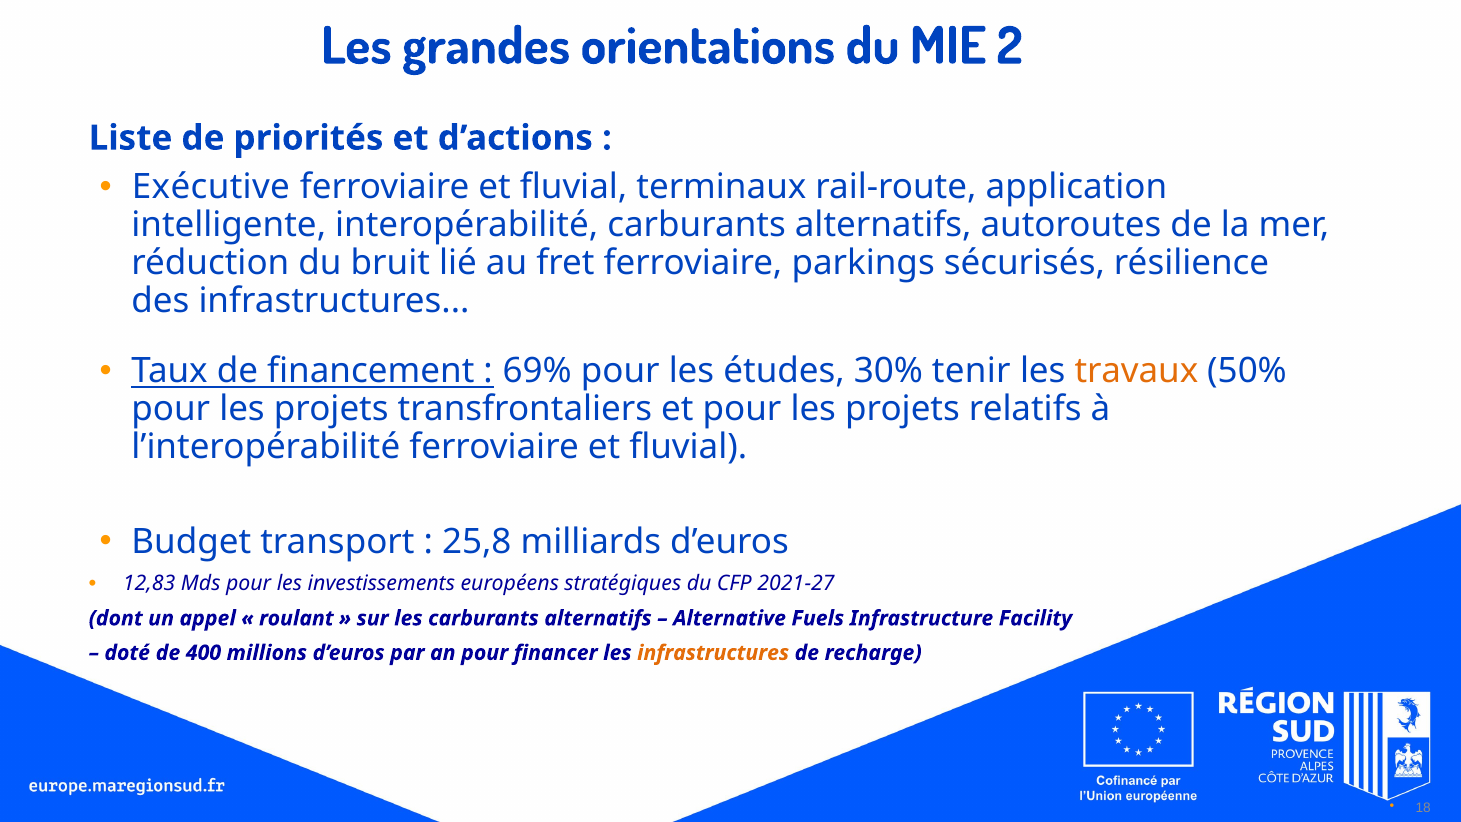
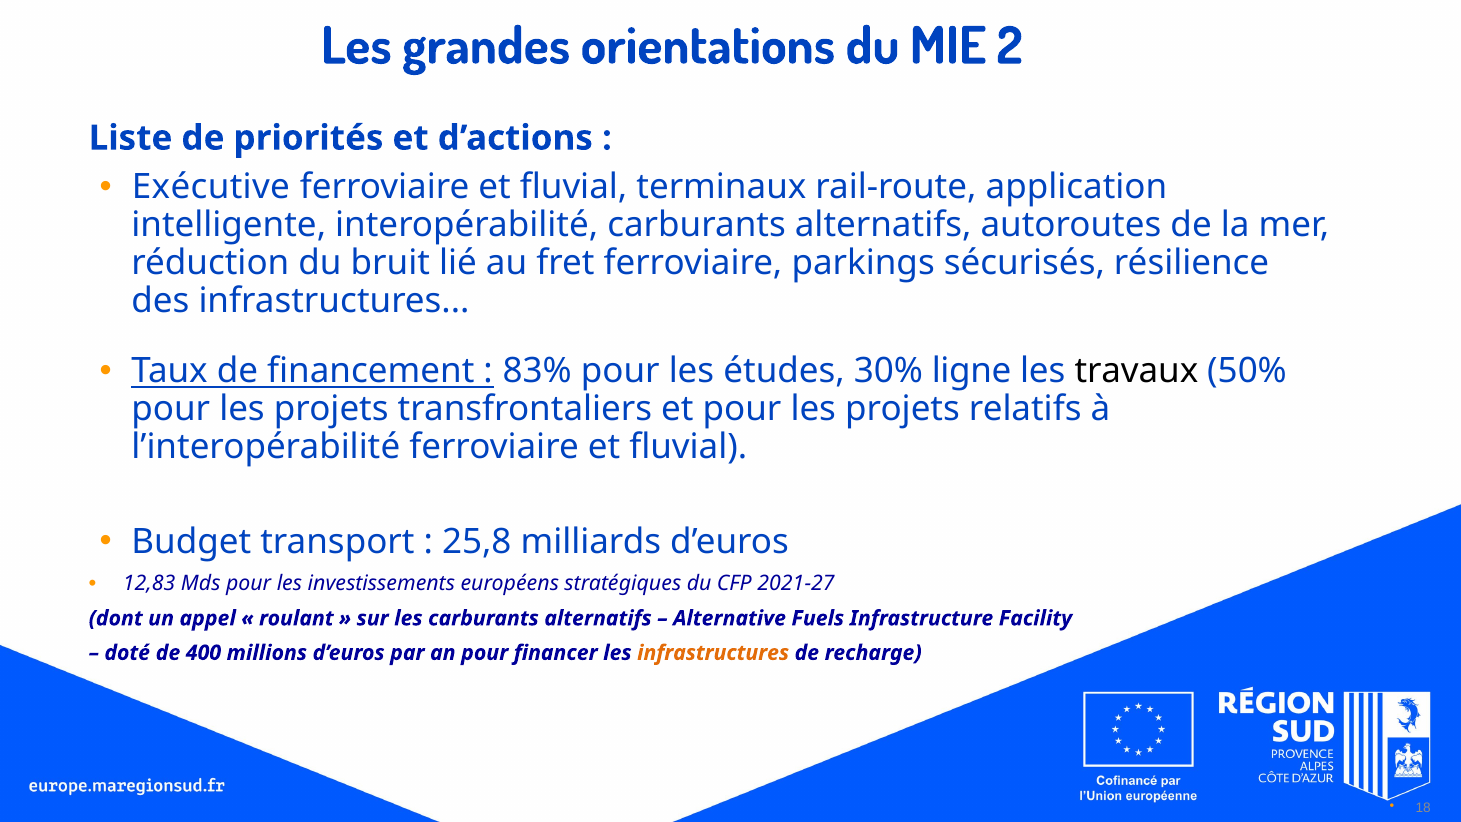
69%: 69% -> 83%
tenir: tenir -> ligne
travaux colour: orange -> black
